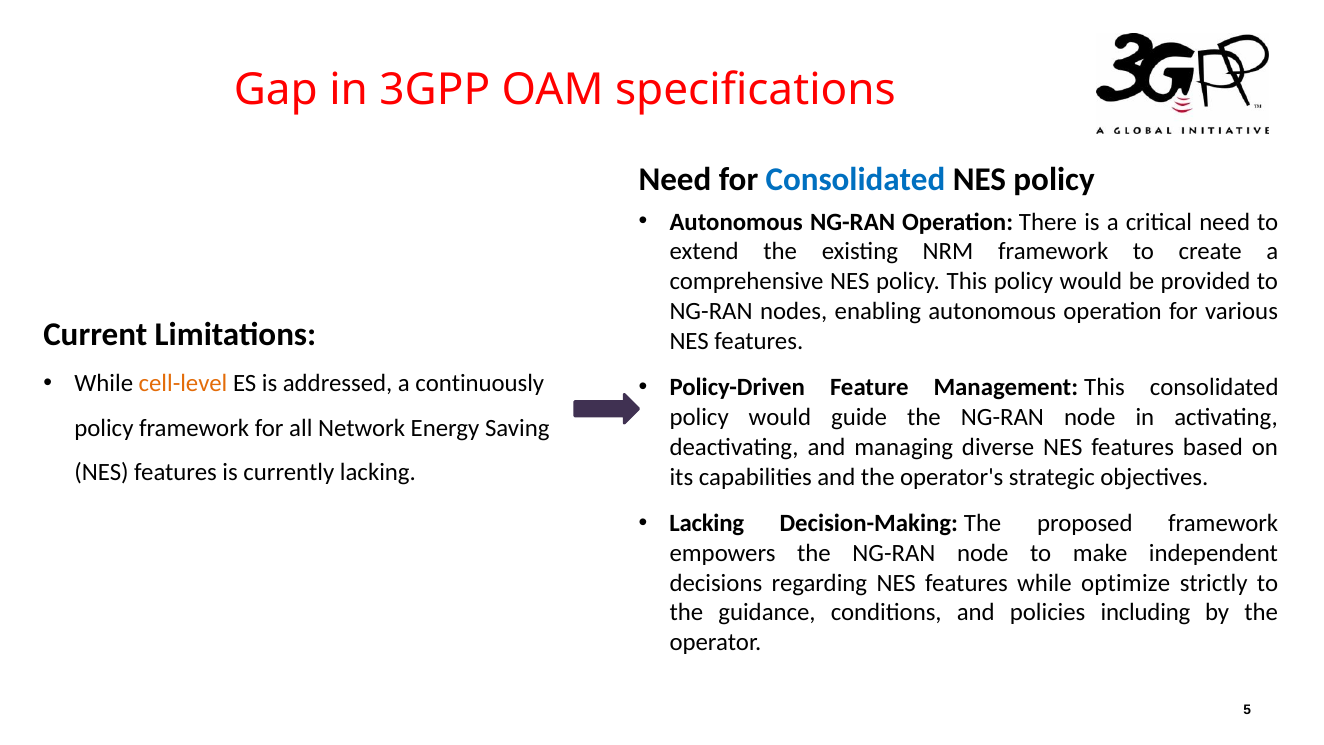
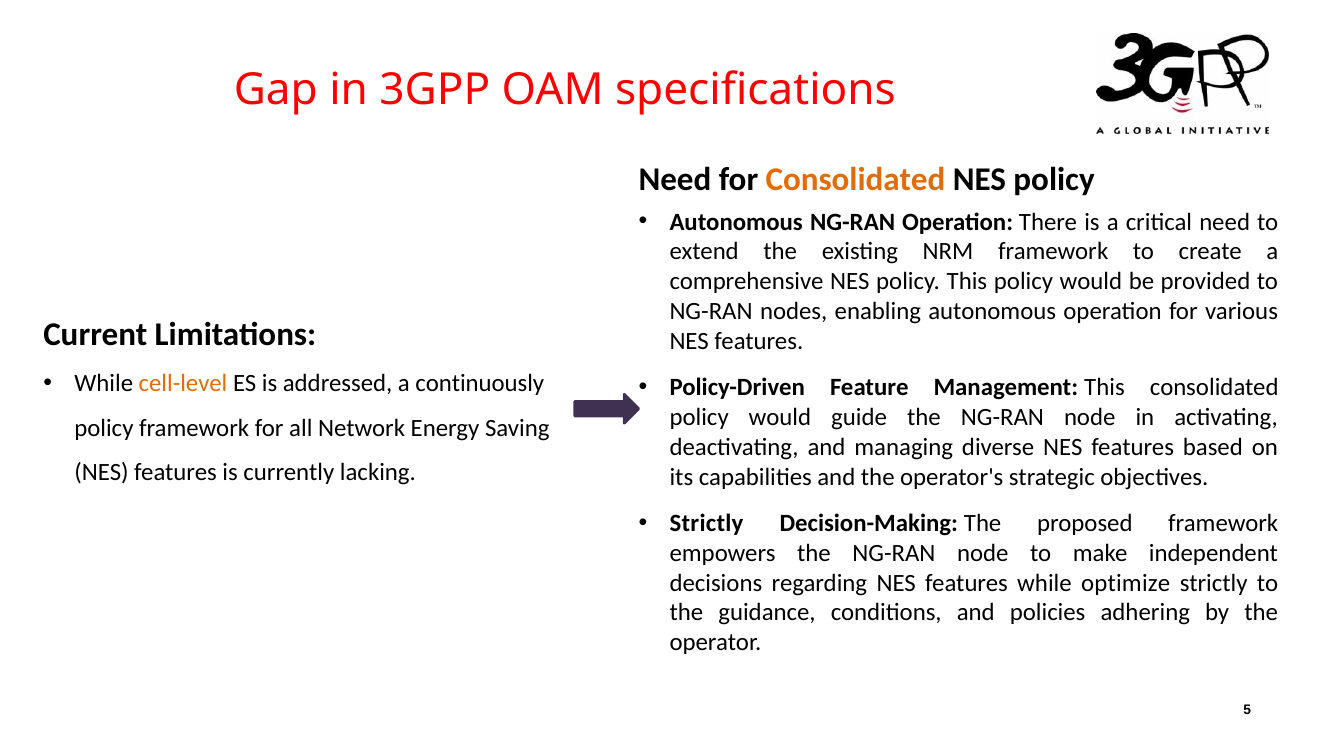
Consolidated at (856, 179) colour: blue -> orange
Lacking at (707, 523): Lacking -> Strictly
including: including -> adhering
